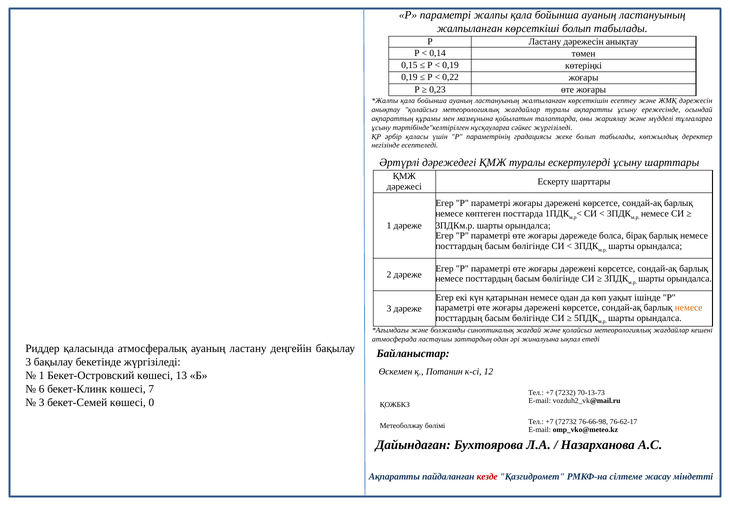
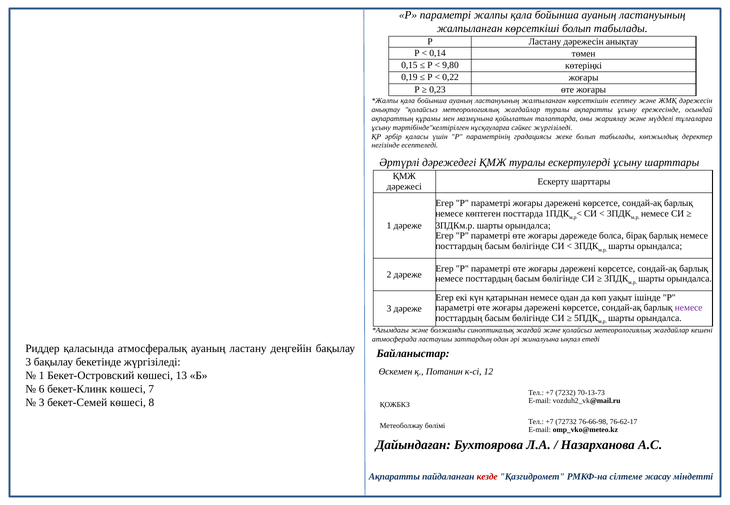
0,19 at (451, 65): 0,19 -> 9,80
немесе at (689, 308) colour: orange -> purple
0: 0 -> 8
